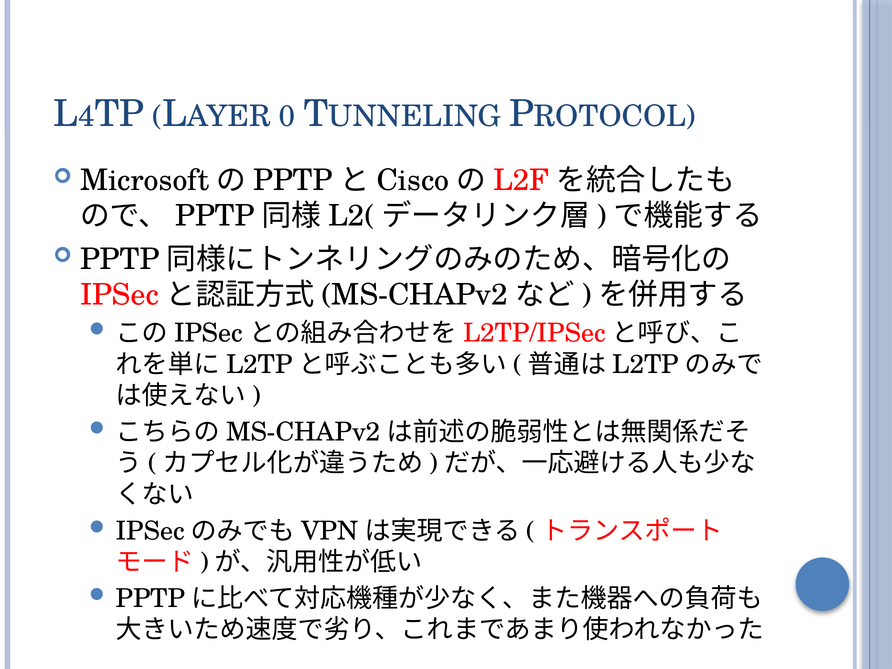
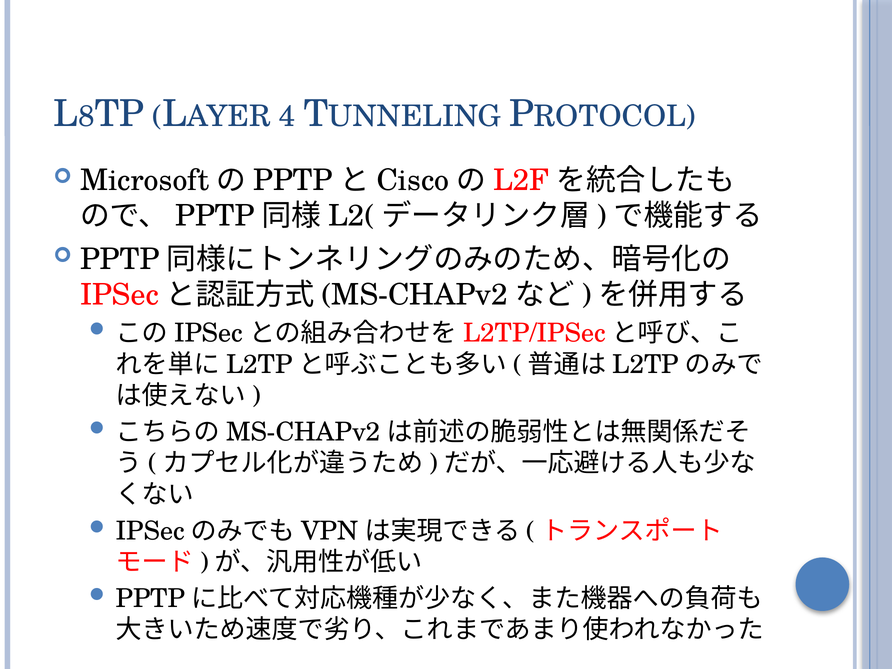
4: 4 -> 8
0: 0 -> 4
